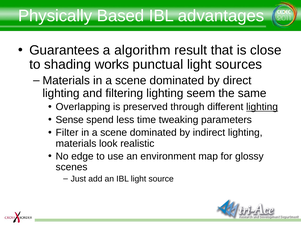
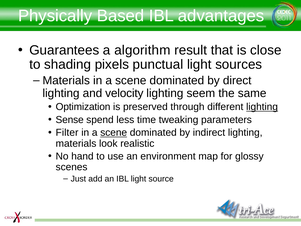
works: works -> pixels
filtering: filtering -> velocity
Overlapping: Overlapping -> Optimization
scene at (114, 132) underline: none -> present
edge: edge -> hand
